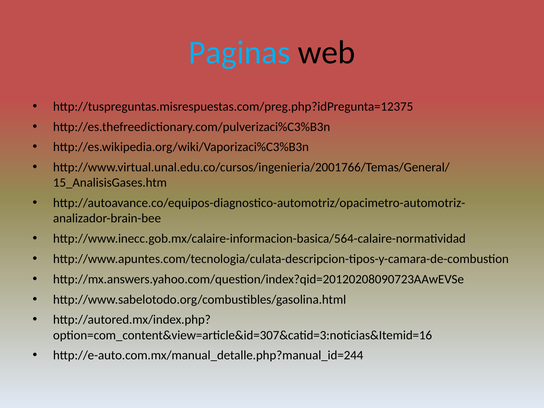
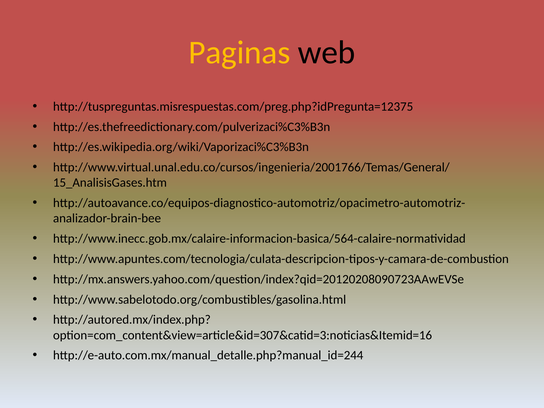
Paginas colour: light blue -> yellow
